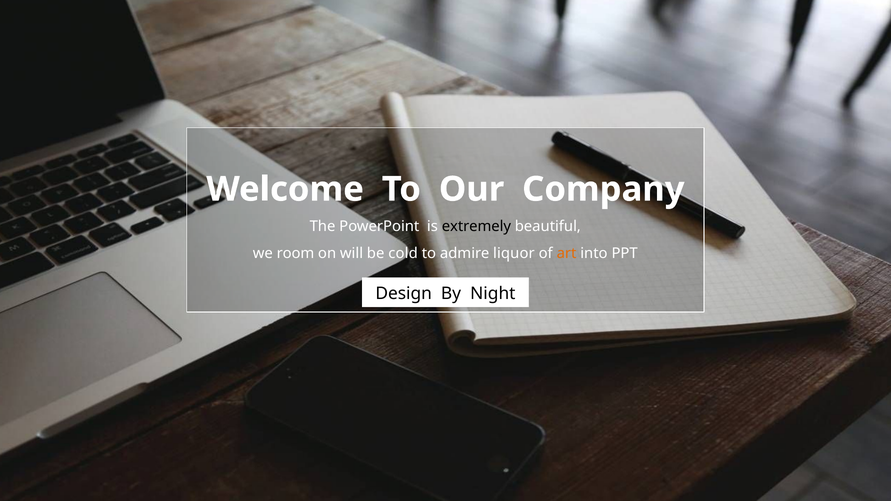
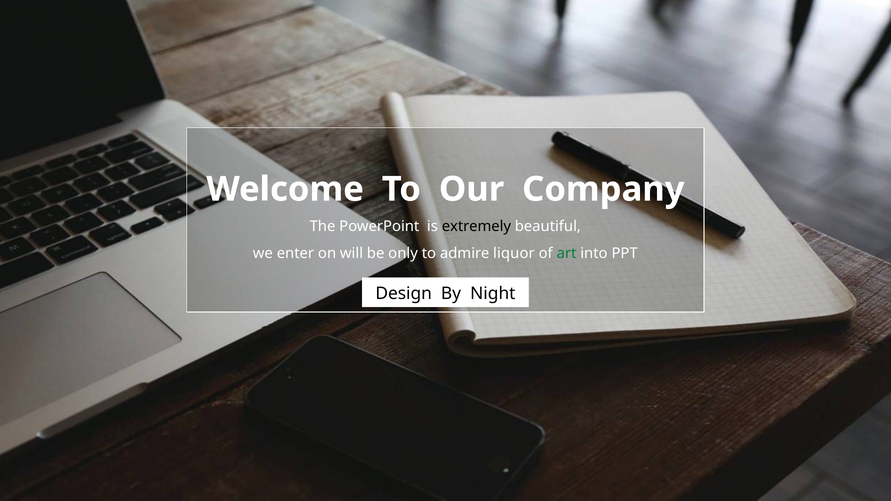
room: room -> enter
cold: cold -> only
art colour: orange -> green
